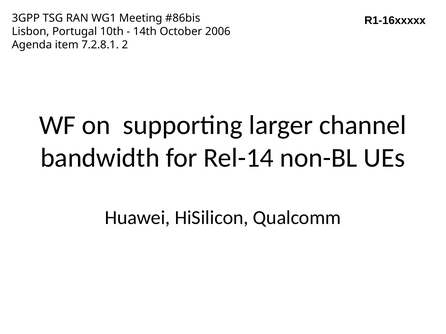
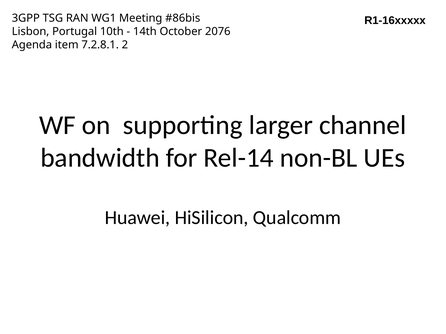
2006: 2006 -> 2076
